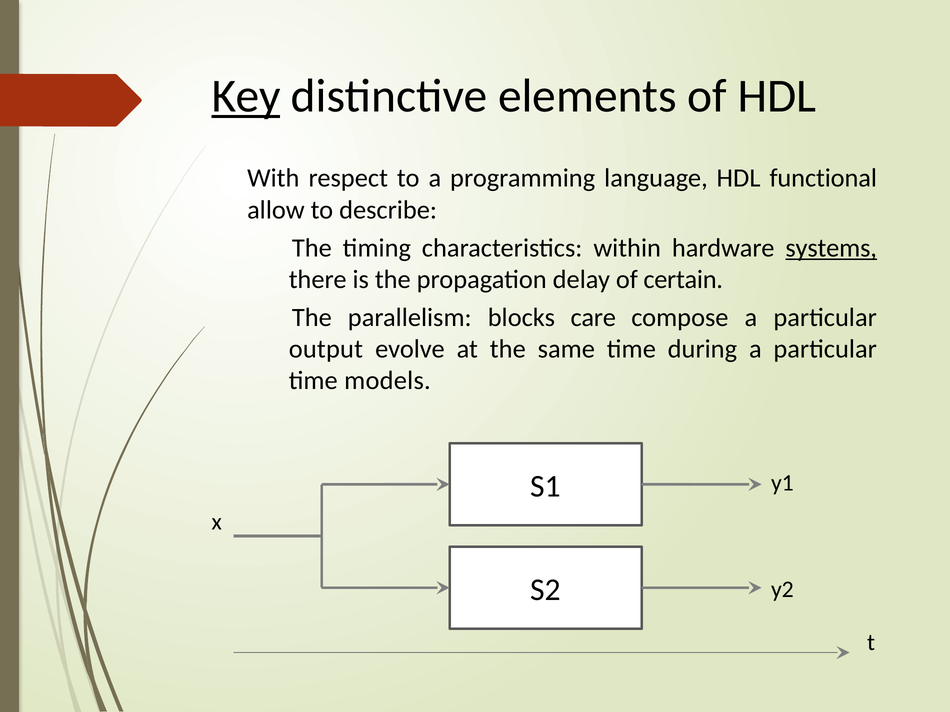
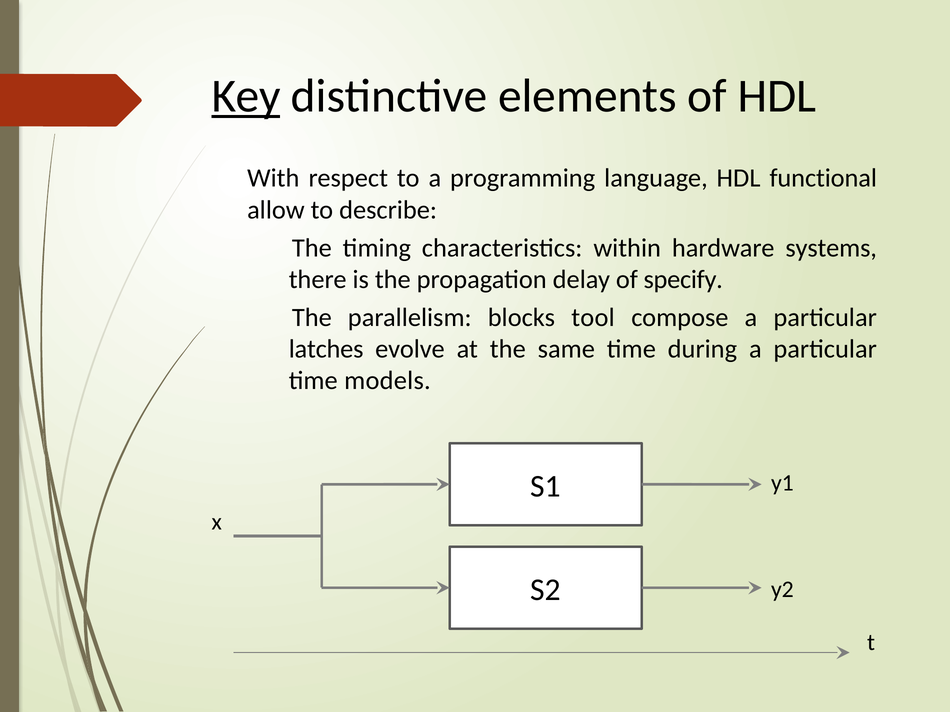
systems underline: present -> none
certain: certain -> specify
care: care -> tool
output: output -> latches
